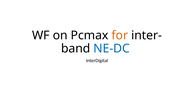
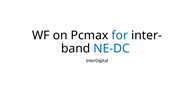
for colour: orange -> blue
